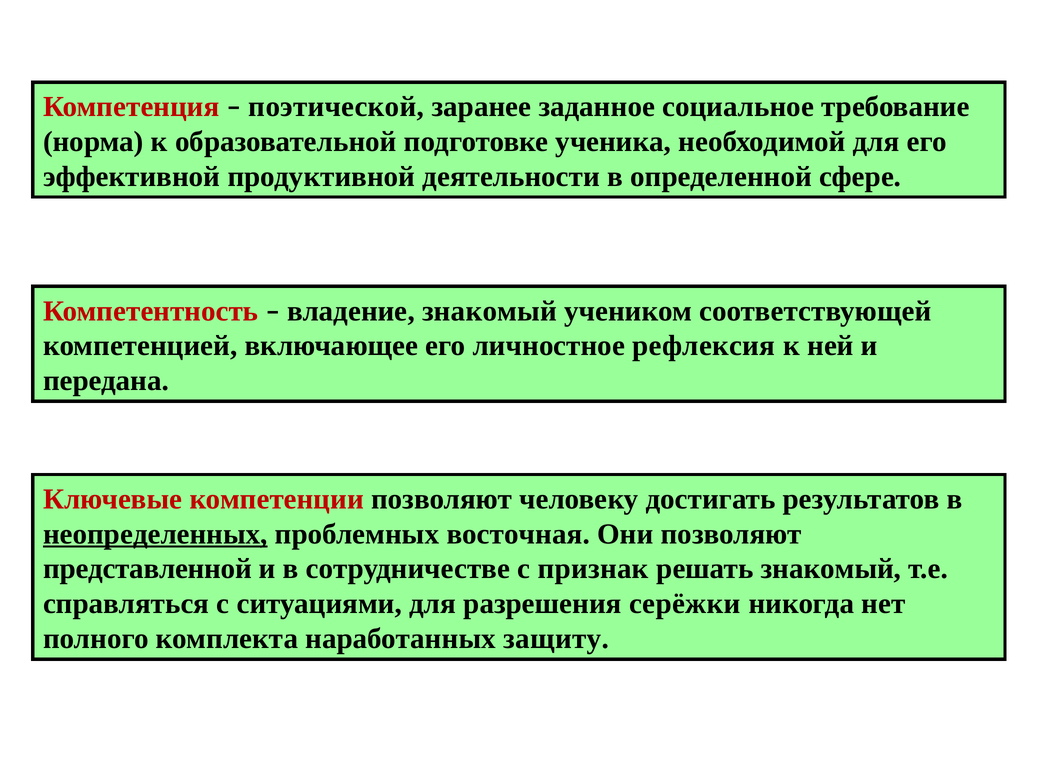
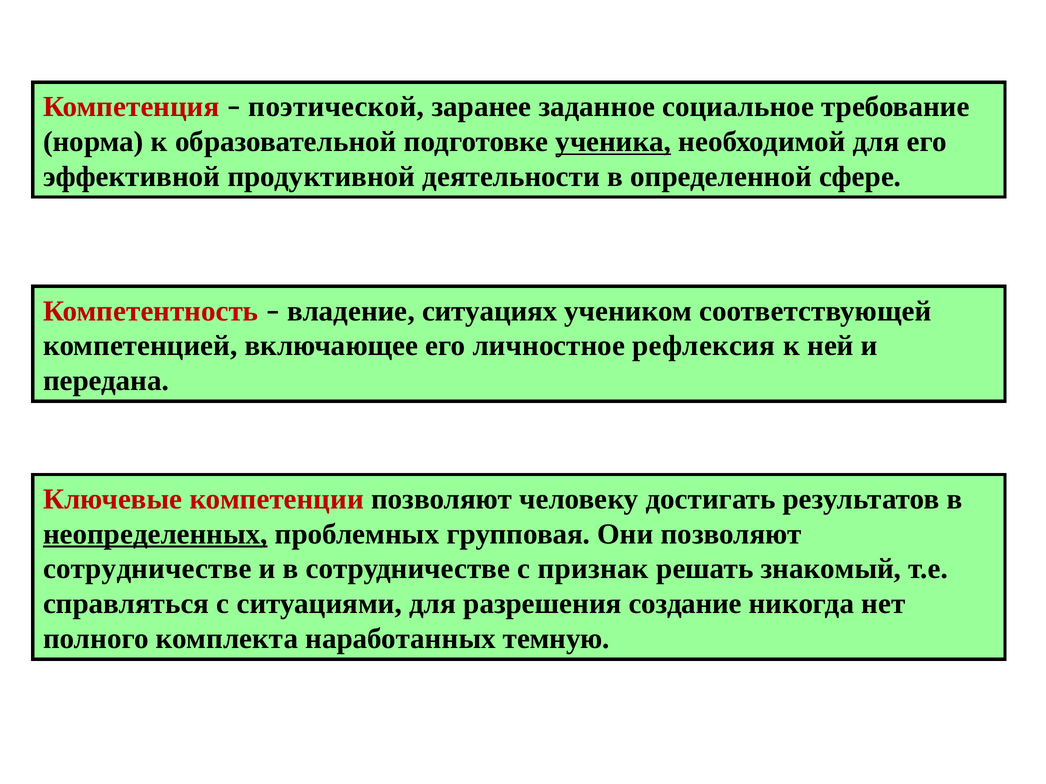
ученика underline: none -> present
владение знакомый: знакомый -> ситуациях
восточная: восточная -> групповая
представленной at (147, 569): представленной -> сотрудничестве
серёжки: серёжки -> создание
защиту: защиту -> темную
